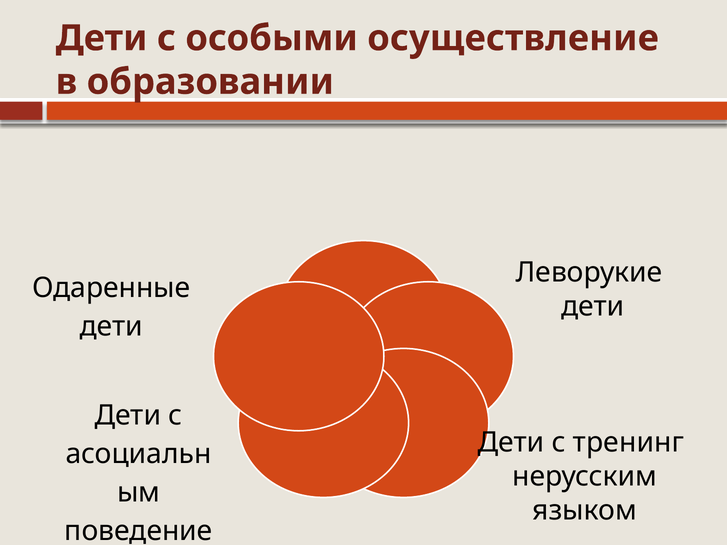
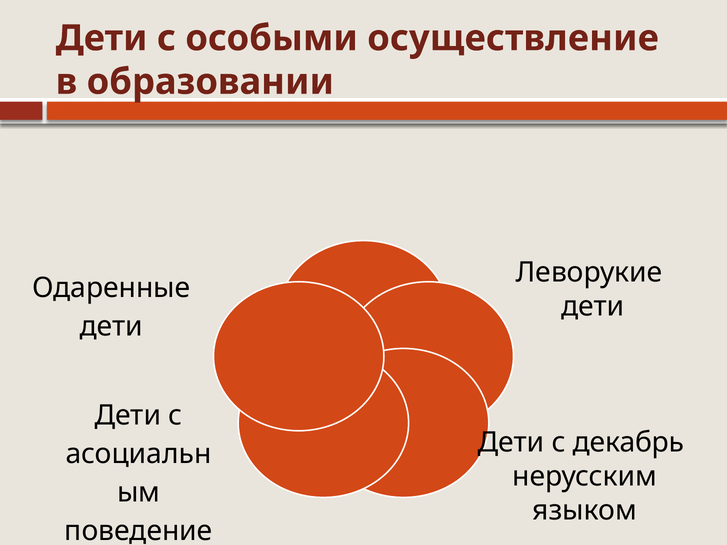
тренинг: тренинг -> декабрь
